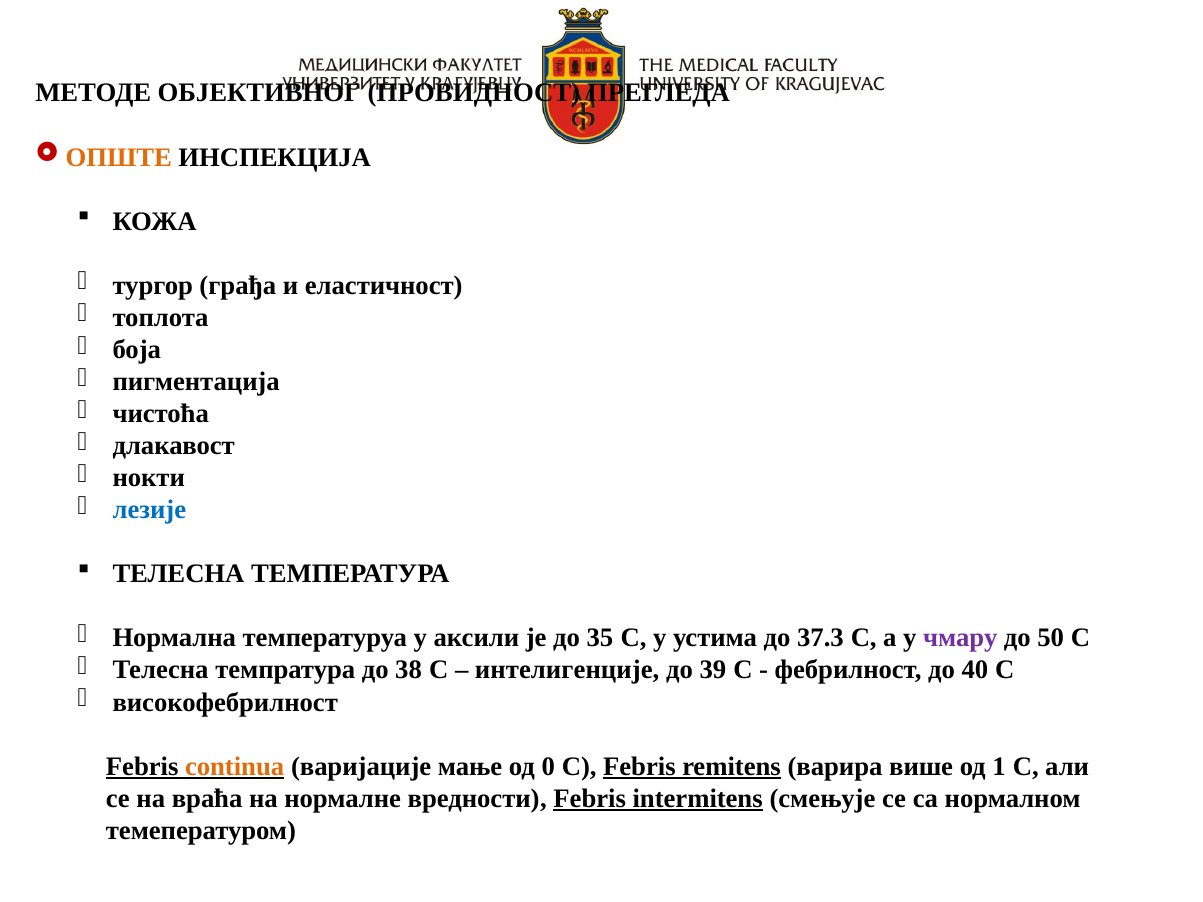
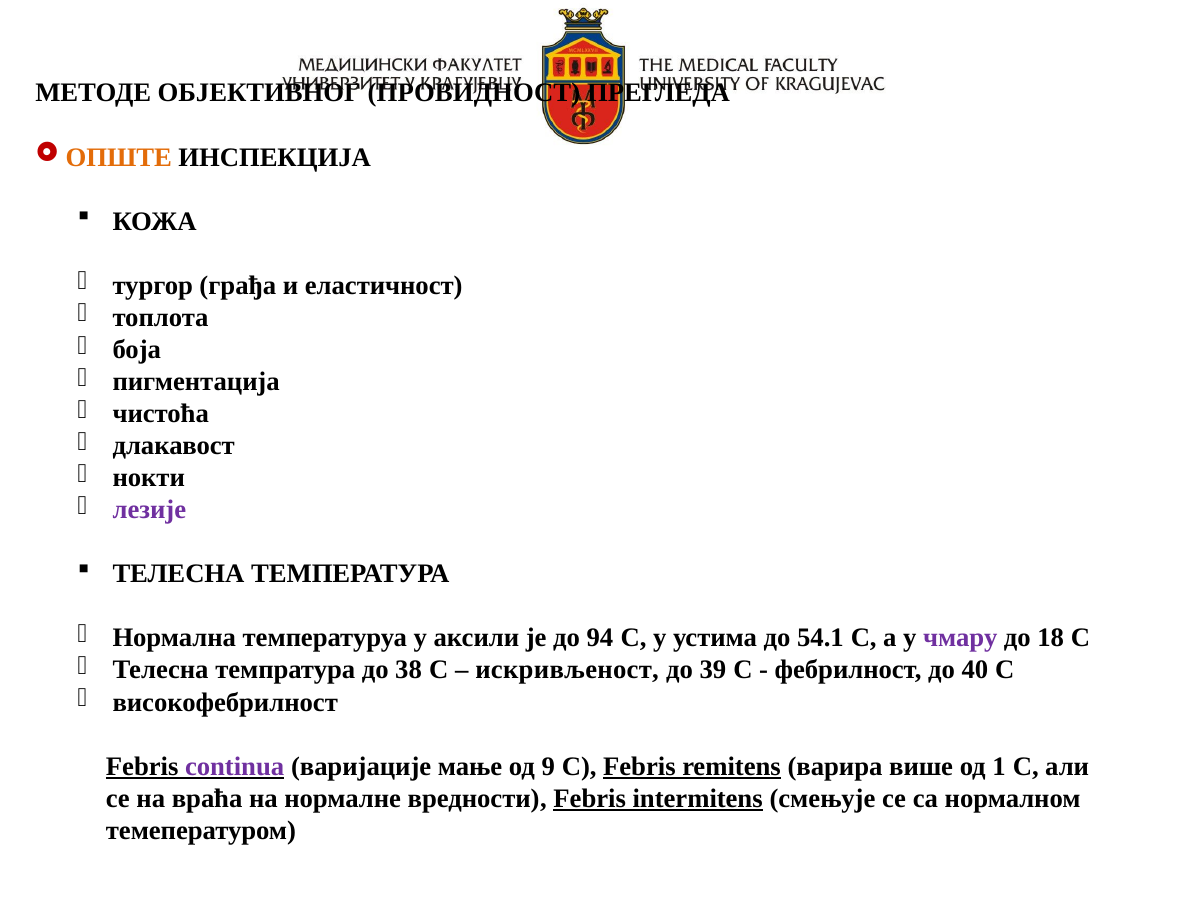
лезије colour: blue -> purple
35: 35 -> 94
37.3: 37.3 -> 54.1
50: 50 -> 18
интелигенције: интелигенције -> искривљеност
continua colour: orange -> purple
0: 0 -> 9
